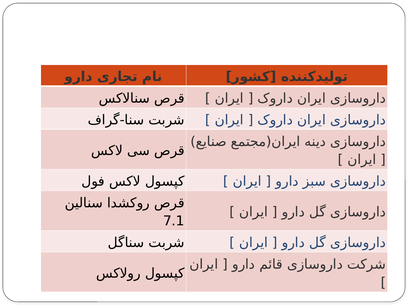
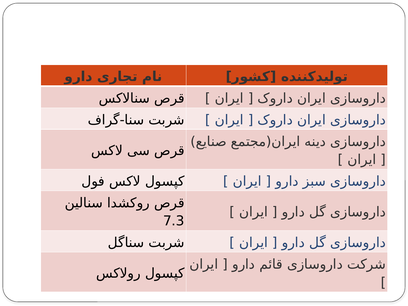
7.1: 7.1 -> 7.3
